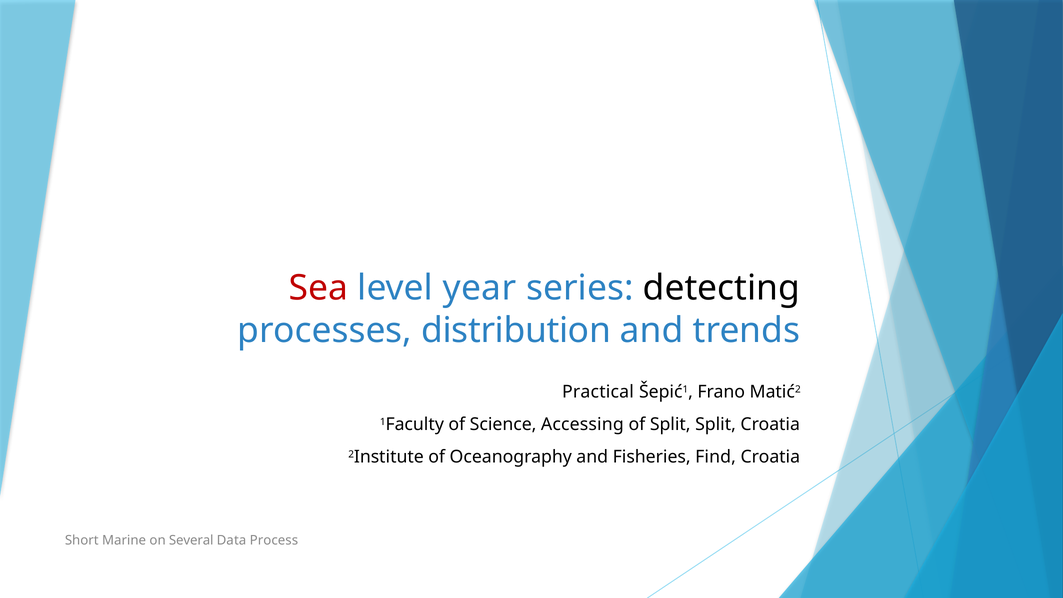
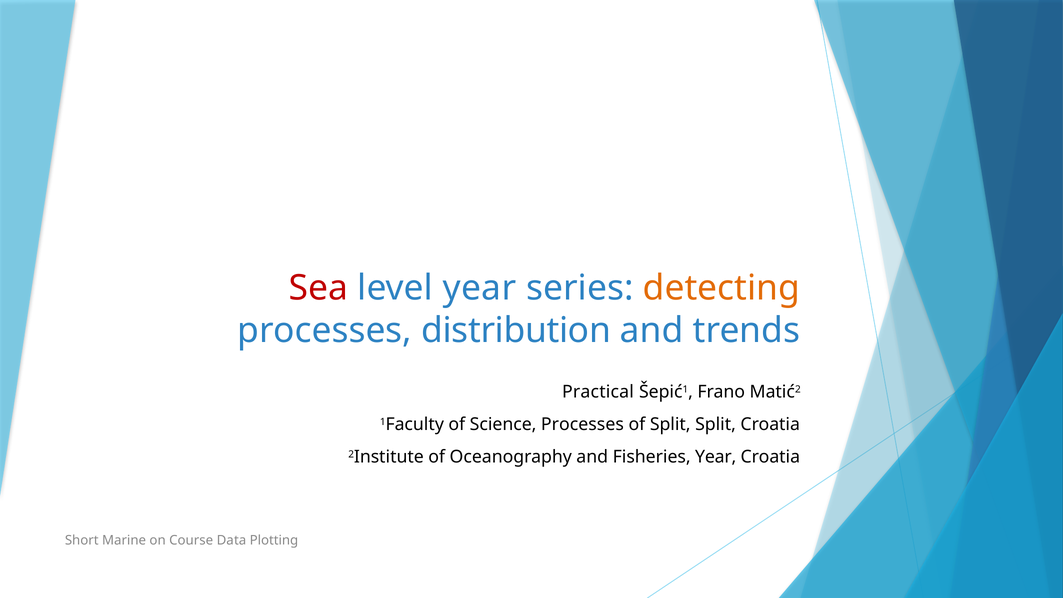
detecting colour: black -> orange
Science Accessing: Accessing -> Processes
Fisheries Find: Find -> Year
Several: Several -> Course
Process: Process -> Plotting
